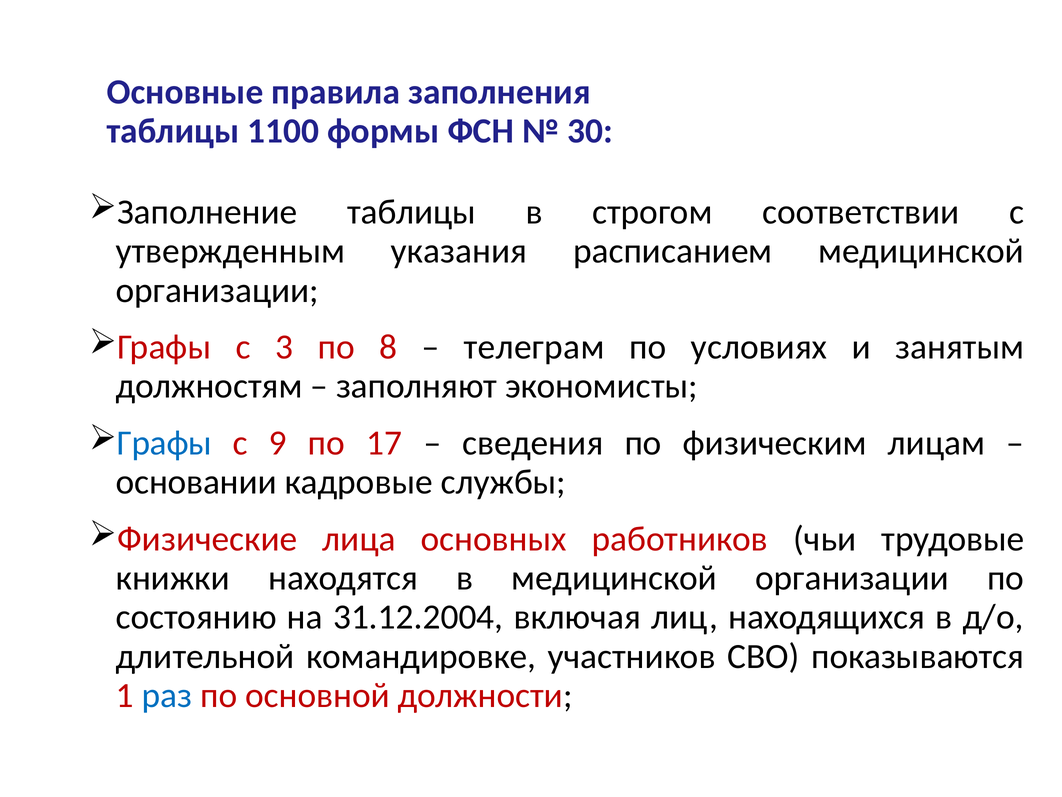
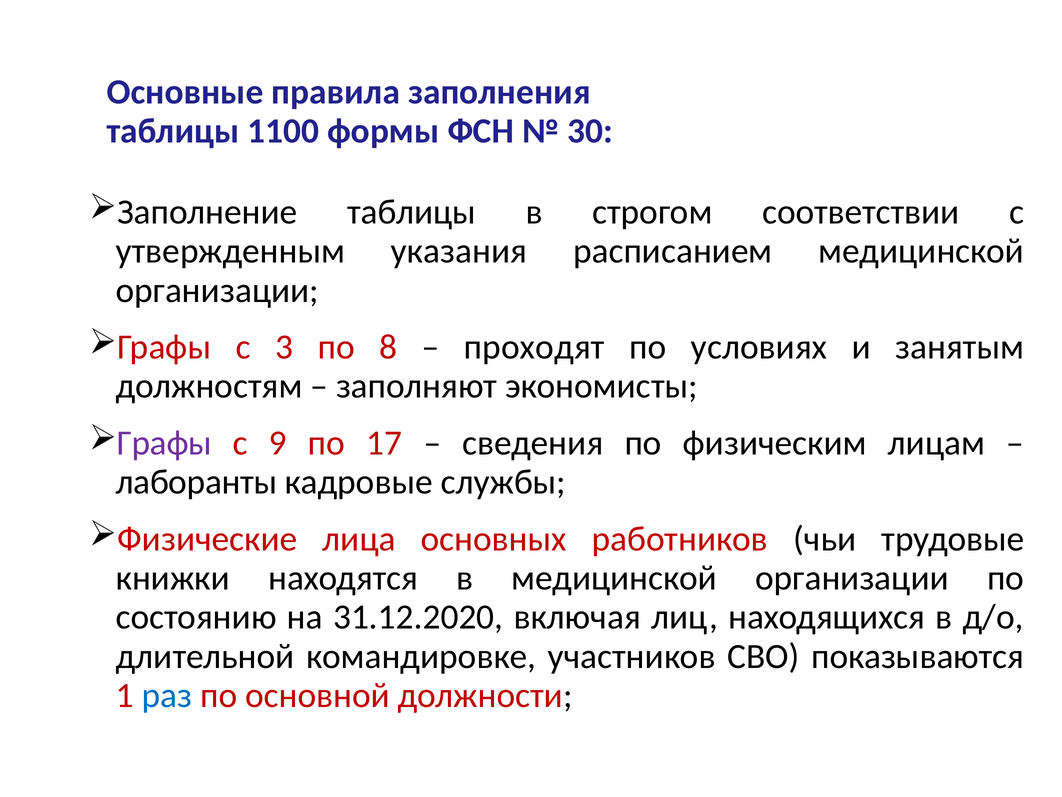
телеграм: телеграм -> проходят
Графы at (164, 443) colour: blue -> purple
основании: основании -> лаборанты
31.12.2004: 31.12.2004 -> 31.12.2020
